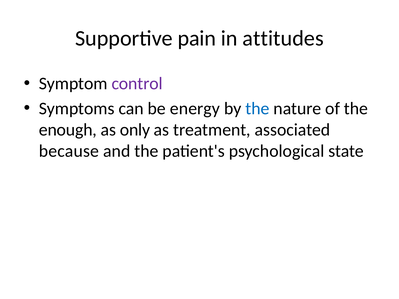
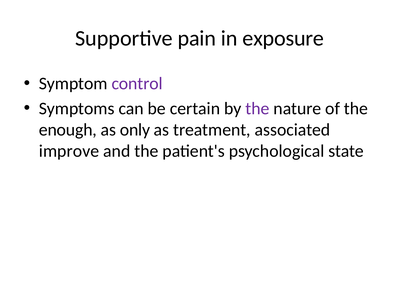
attitudes: attitudes -> exposure
energy: energy -> certain
the at (257, 109) colour: blue -> purple
because: because -> improve
